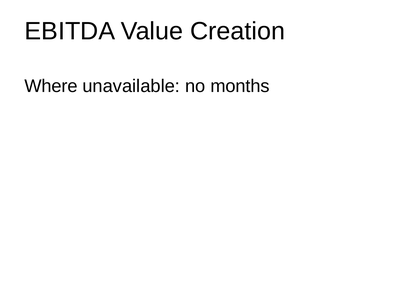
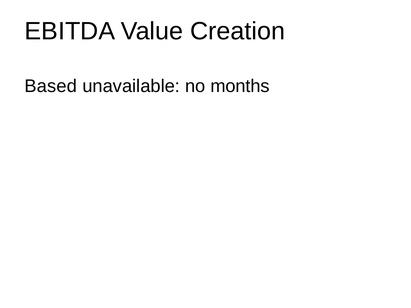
Where: Where -> Based
